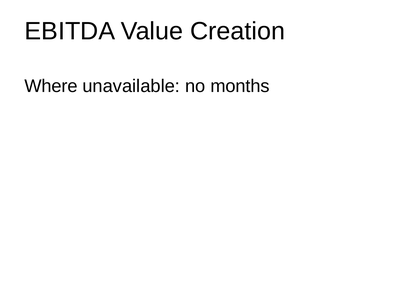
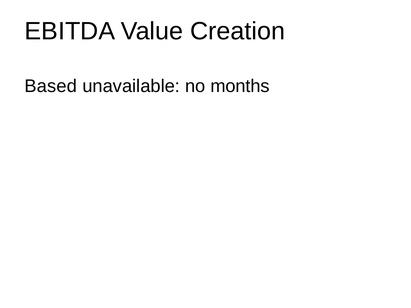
Where: Where -> Based
